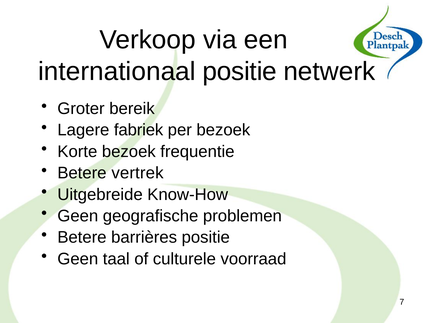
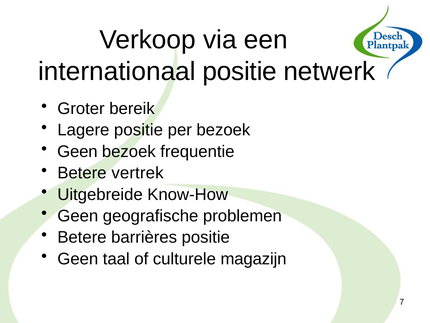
Lagere fabriek: fabriek -> positie
Korte at (77, 151): Korte -> Geen
voorraad: voorraad -> magazijn
